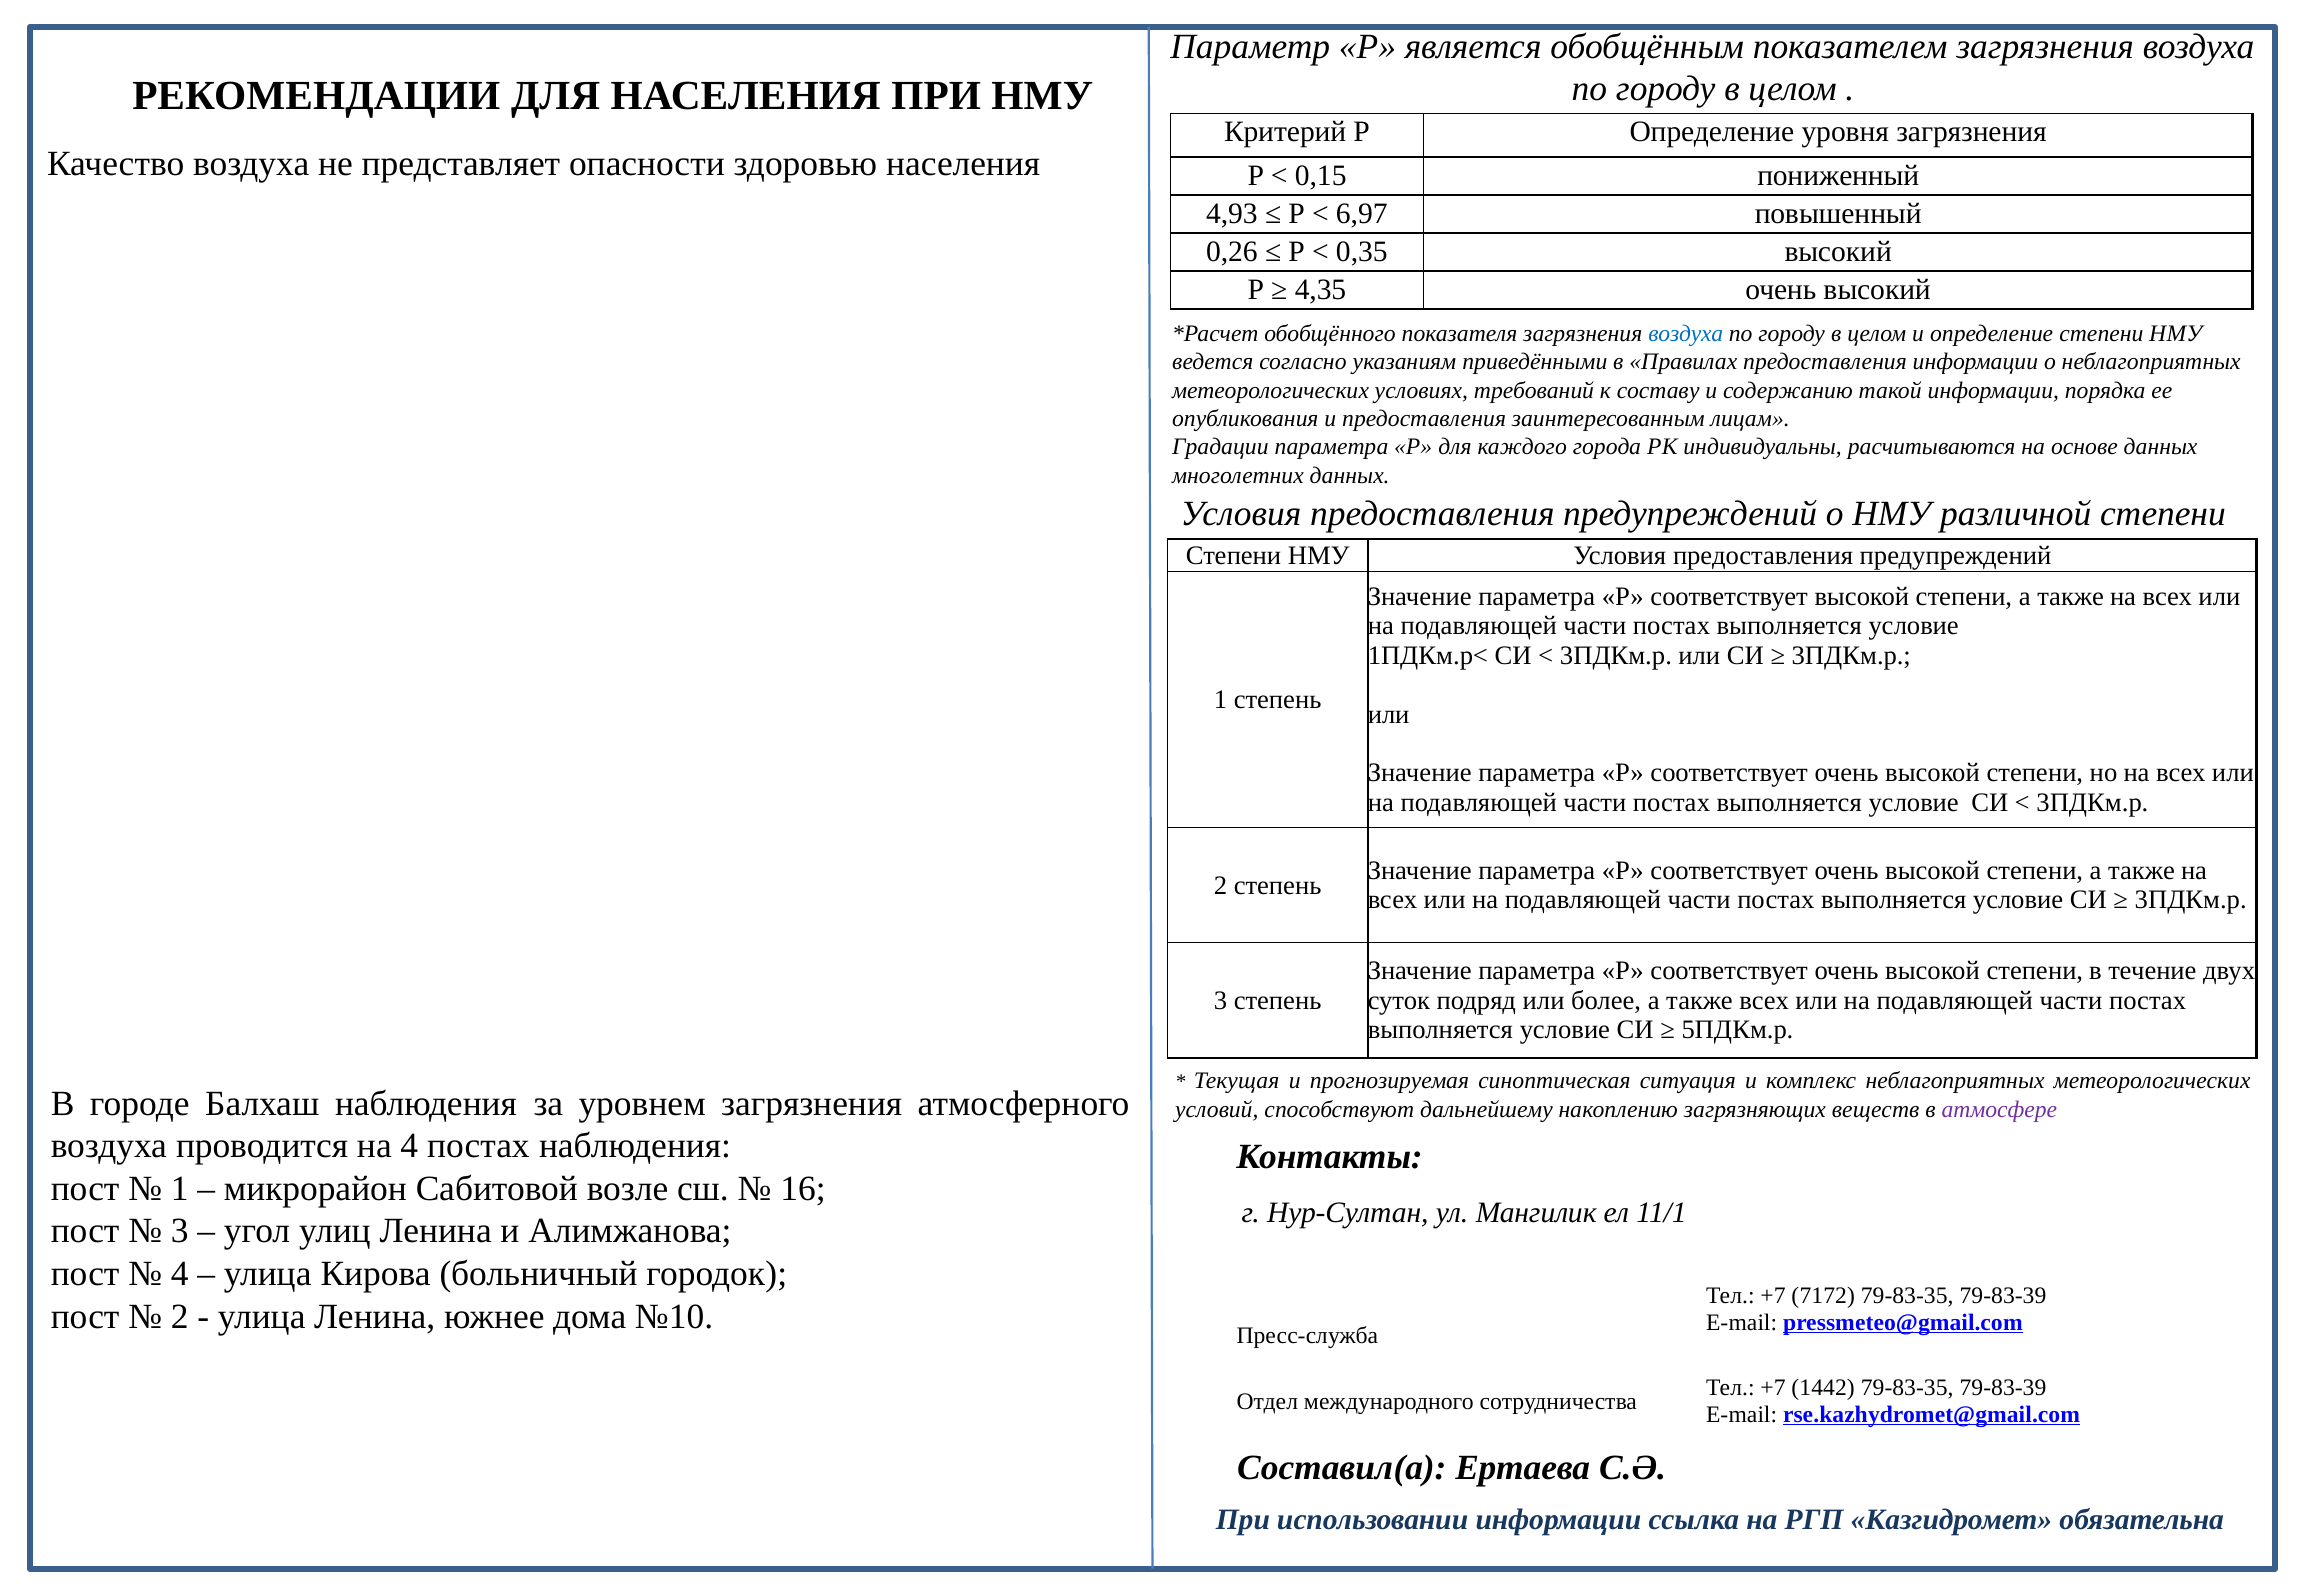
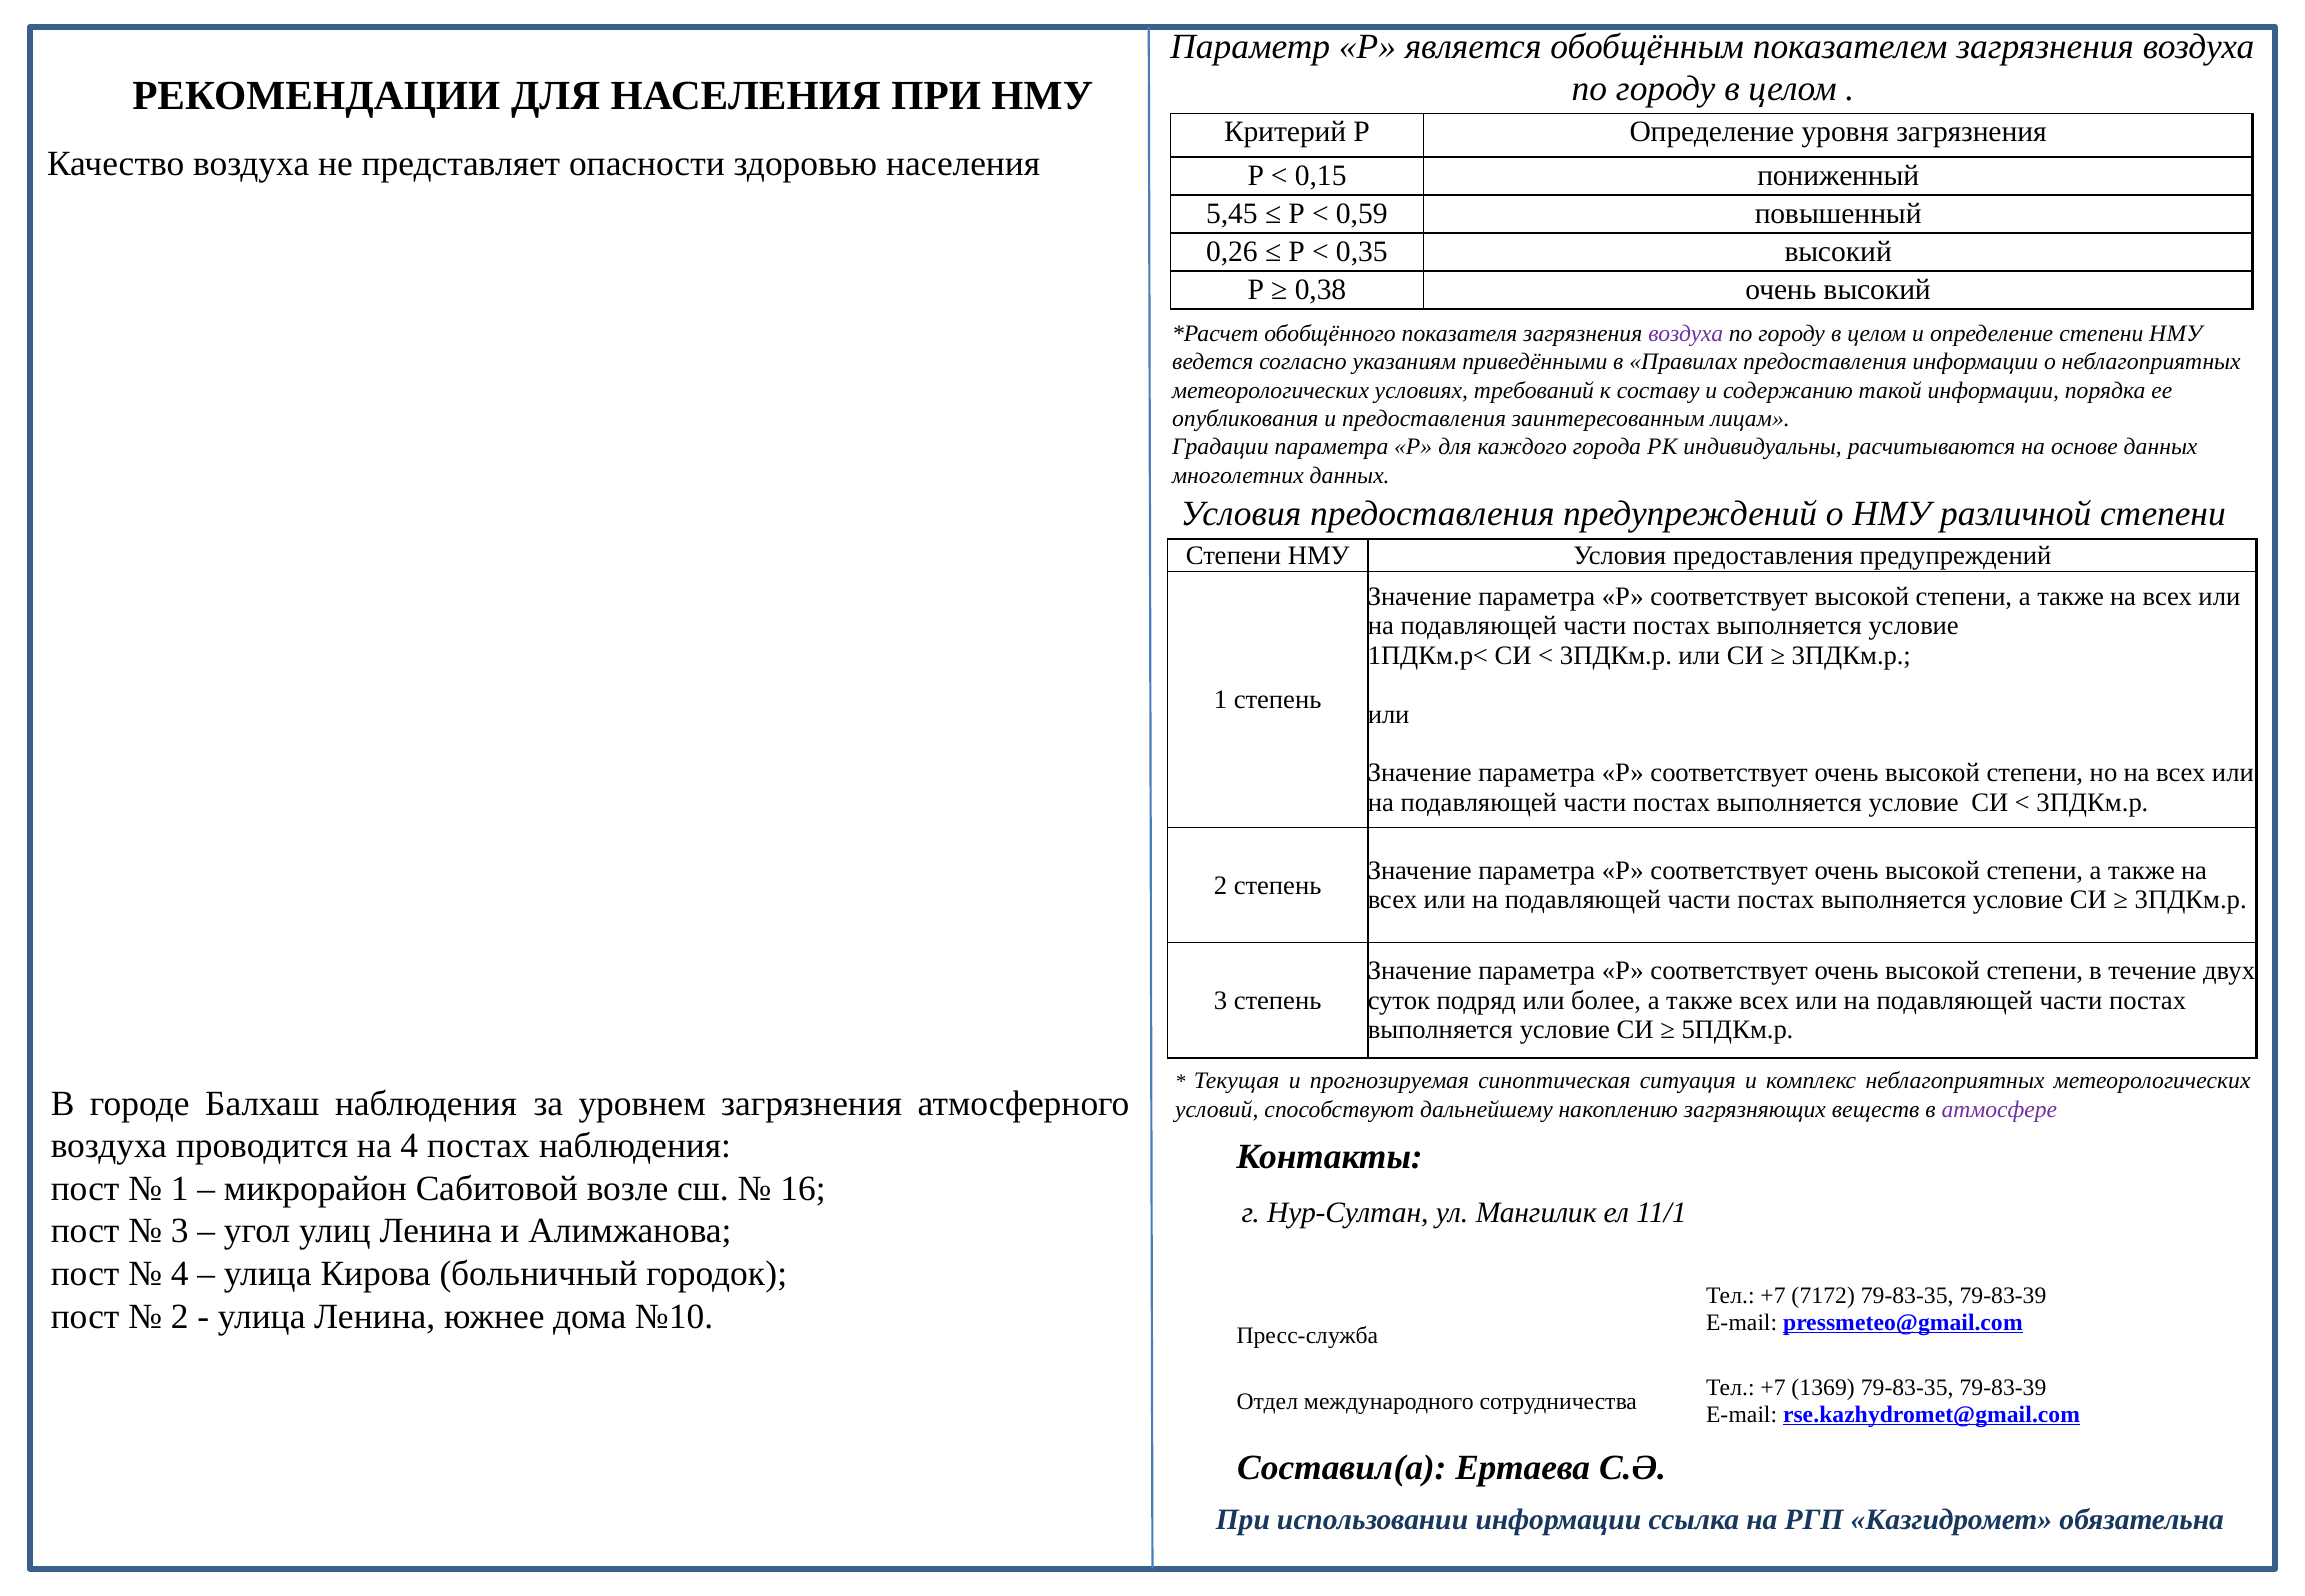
4,93: 4,93 -> 5,45
6,97: 6,97 -> 0,59
4,35: 4,35 -> 0,38
воздуха at (1686, 334) colour: blue -> purple
1442: 1442 -> 1369
